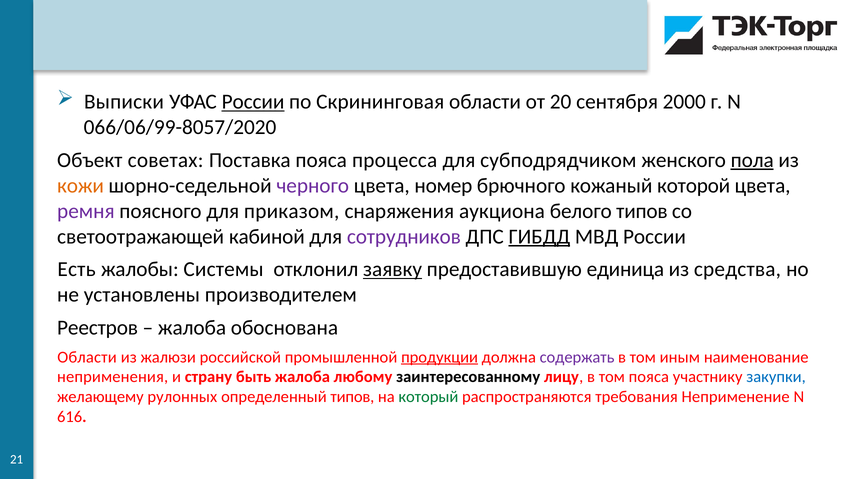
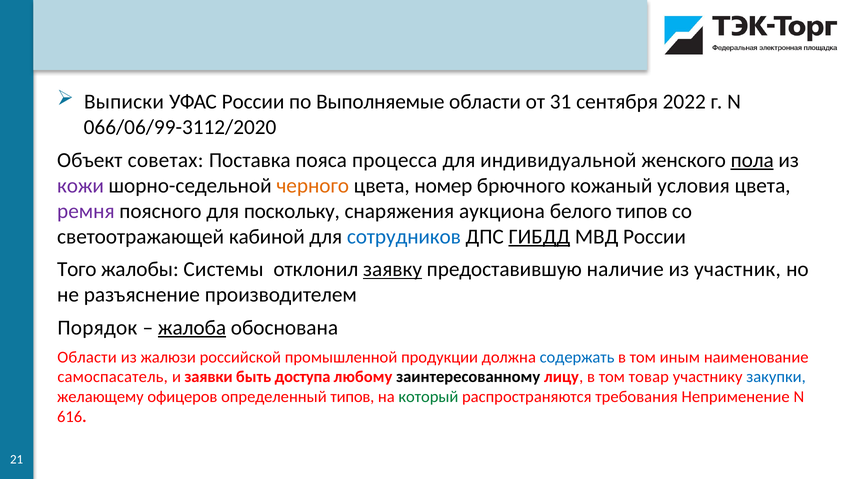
России at (253, 102) underline: present -> none
Скрининговая: Скрининговая -> Выполняемые
20: 20 -> 31
2000: 2000 -> 2022
066/06/99-8057/2020: 066/06/99-8057/2020 -> 066/06/99-3112/2020
субподрядчиком: субподрядчиком -> индивидуальной
кожи colour: orange -> purple
черного colour: purple -> orange
которой: которой -> условия
приказом: приказом -> поскольку
сотрудников colour: purple -> blue
Есть: Есть -> Того
единица: единица -> наличие
средства: средства -> участник
установлены: установлены -> разъяснение
Реестров: Реестров -> Порядок
жалоба at (192, 327) underline: none -> present
продукции underline: present -> none
содержать colour: purple -> blue
неприменения: неприменения -> самоспасатель
страну: страну -> заявки
быть жалоба: жалоба -> доступа
том пояса: пояса -> товар
рулонных: рулонных -> офицеров
